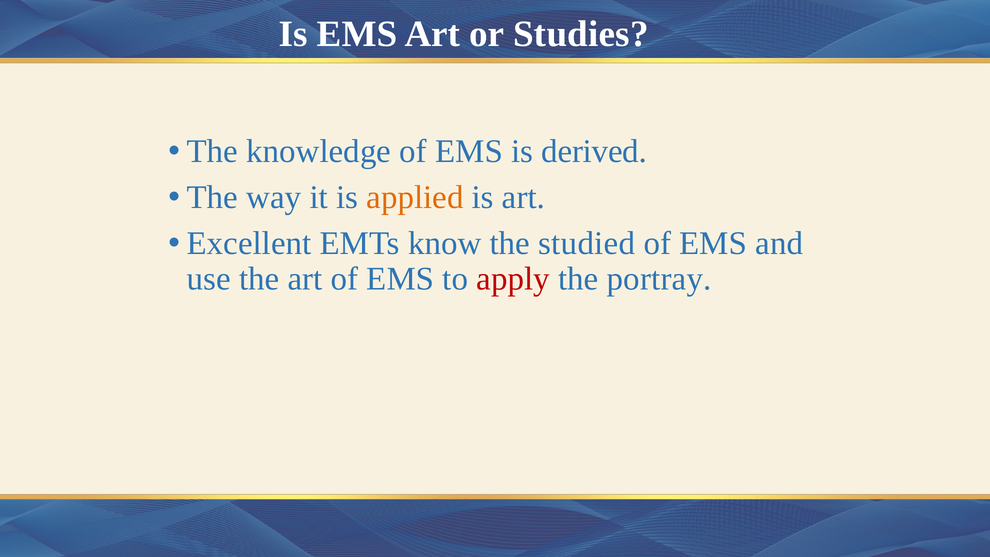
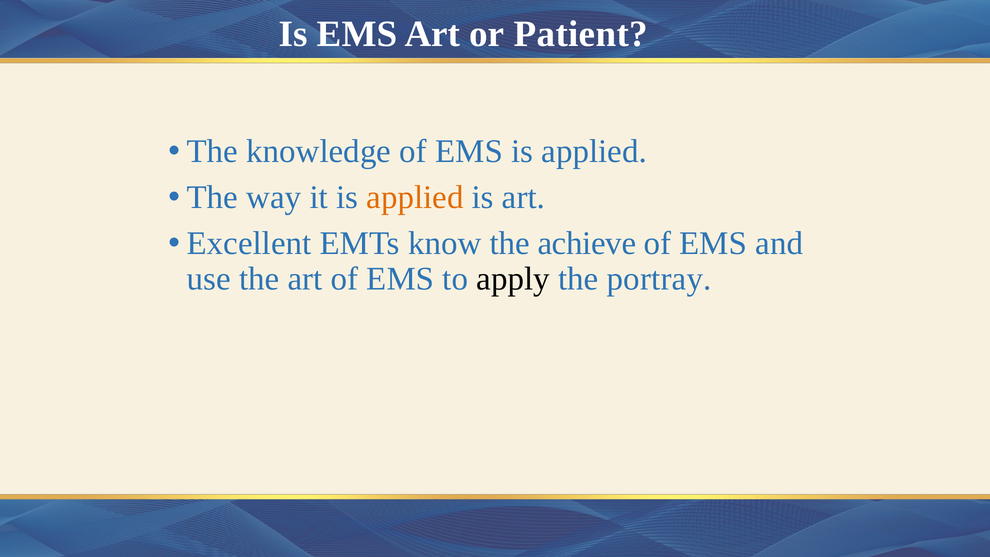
Studies: Studies -> Patient
EMS is derived: derived -> applied
studied: studied -> achieve
apply colour: red -> black
